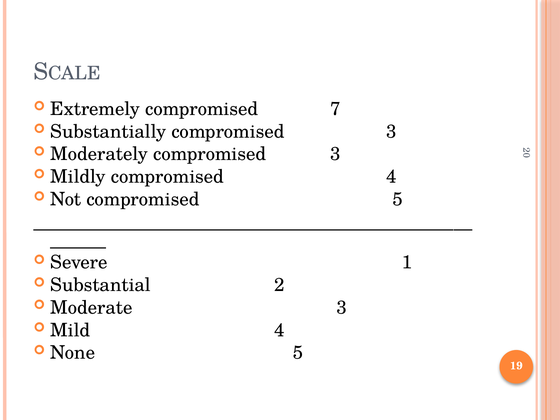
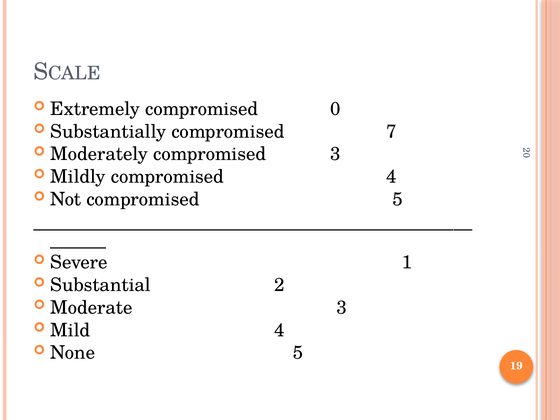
compromised 7: 7 -> 0
Substantially compromised 3: 3 -> 7
